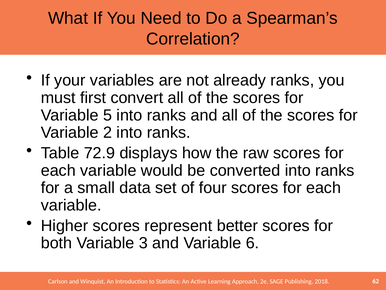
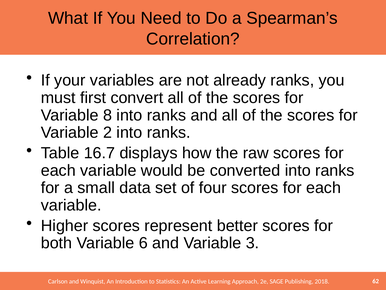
5: 5 -> 8
72.9: 72.9 -> 16.7
3: 3 -> 6
6: 6 -> 3
